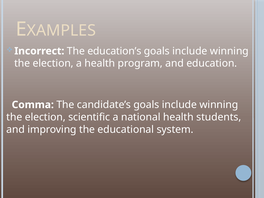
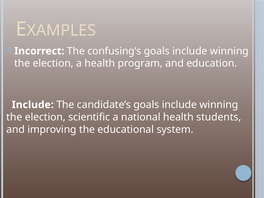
education’s: education’s -> confusing’s
Comma at (33, 105): Comma -> Include
